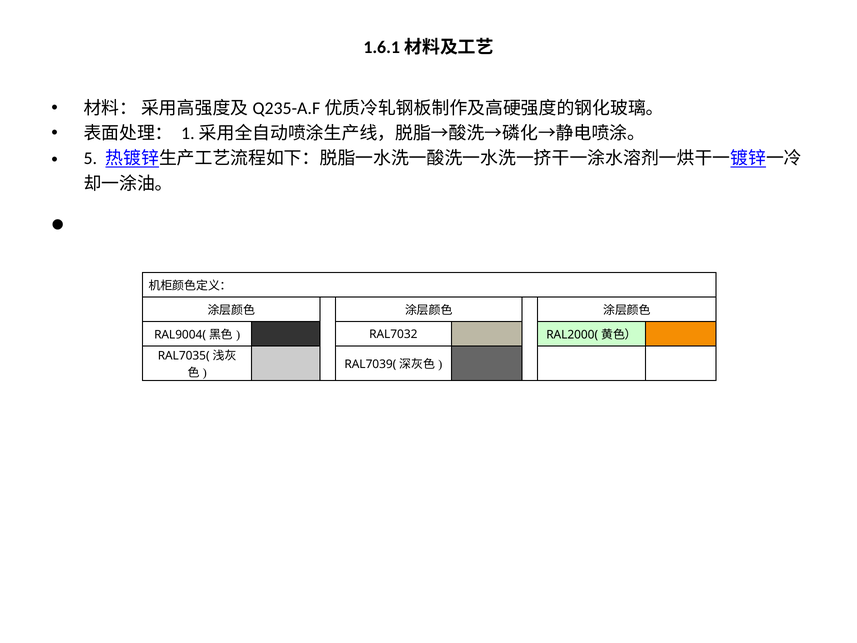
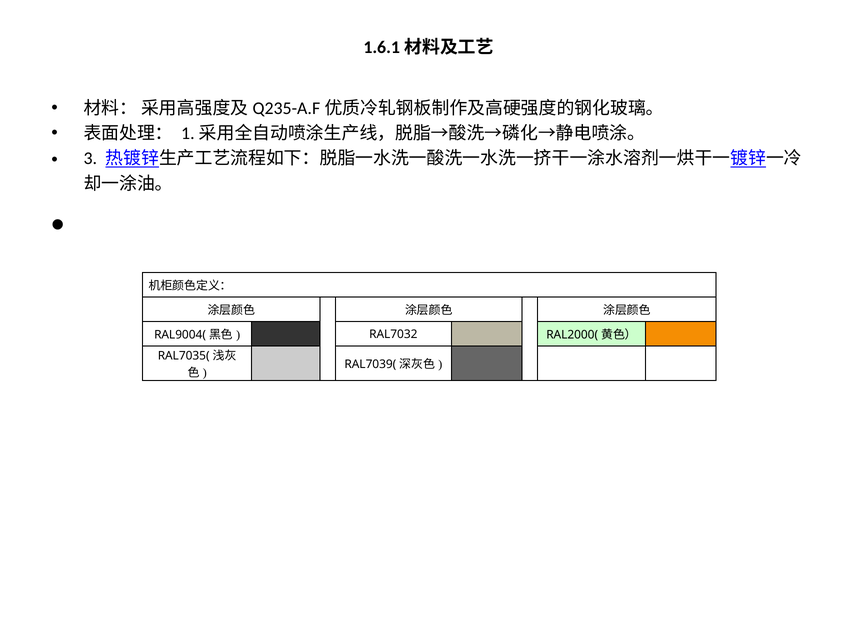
5: 5 -> 3
